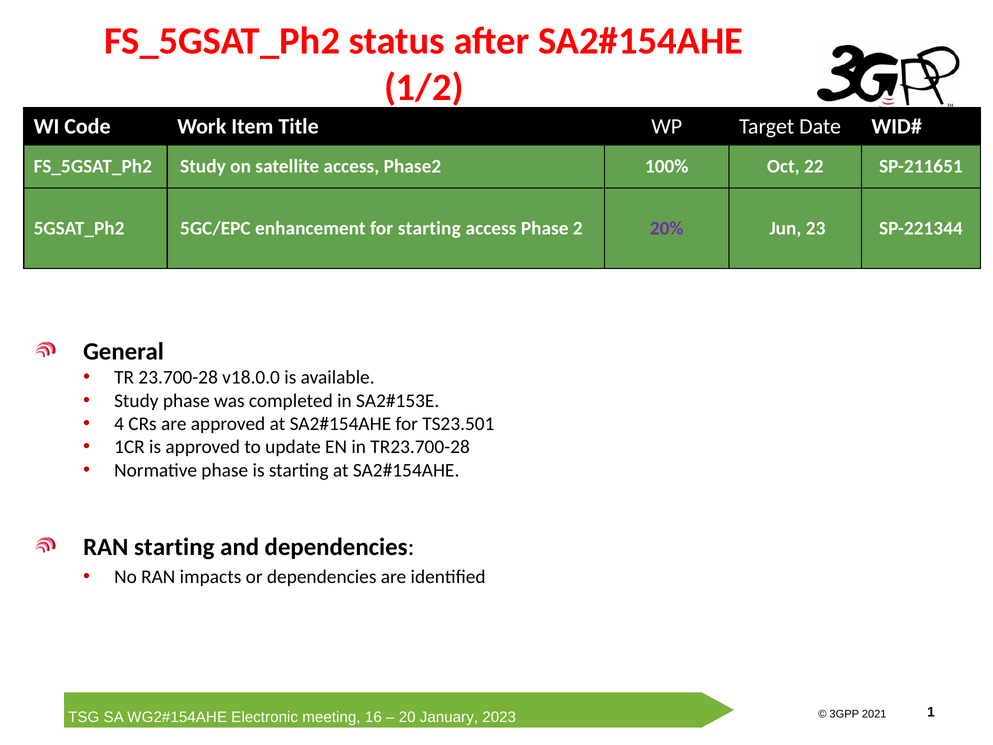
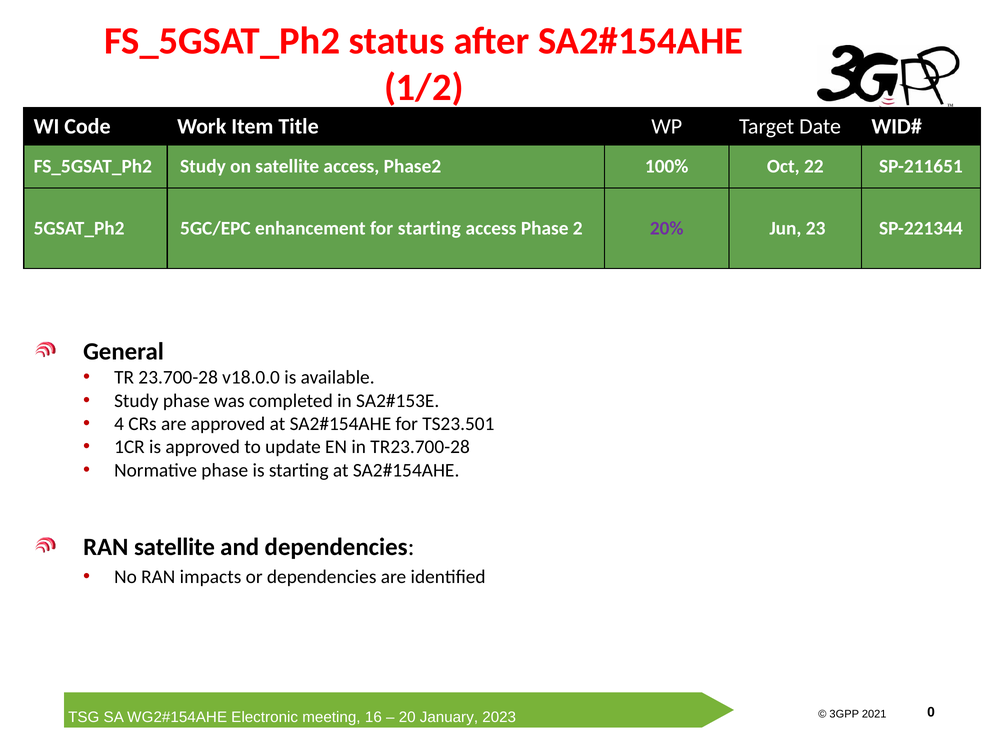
RAN starting: starting -> satellite
1: 1 -> 0
